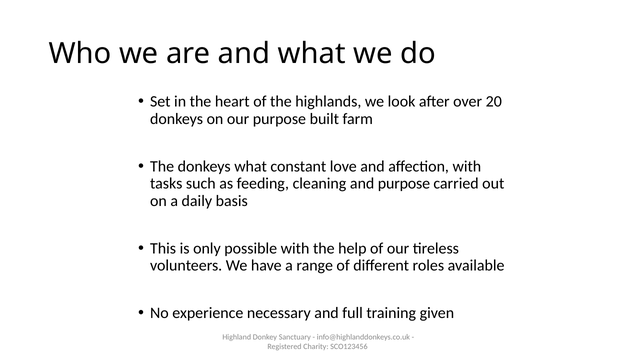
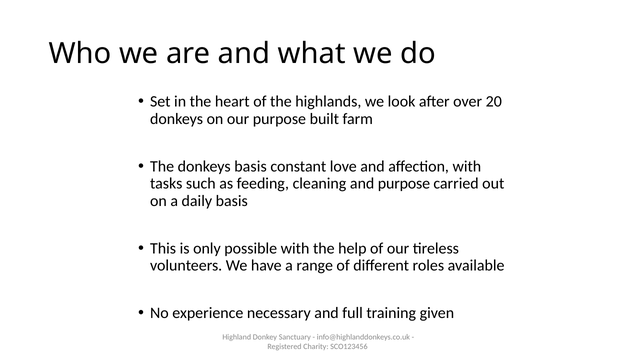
donkeys what: what -> basis
